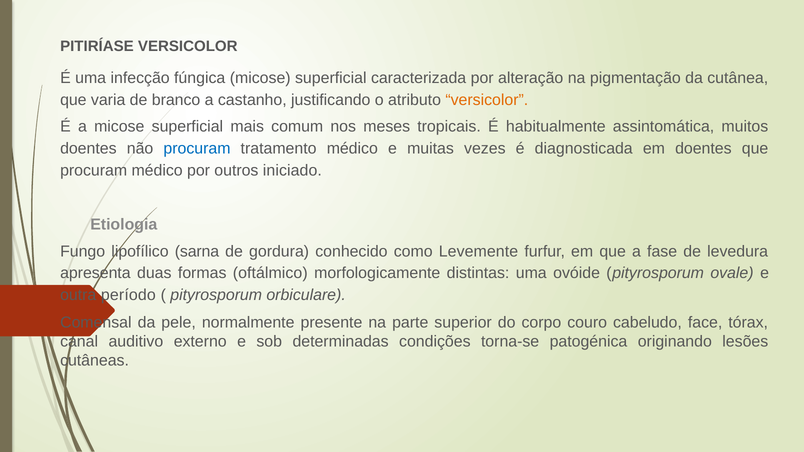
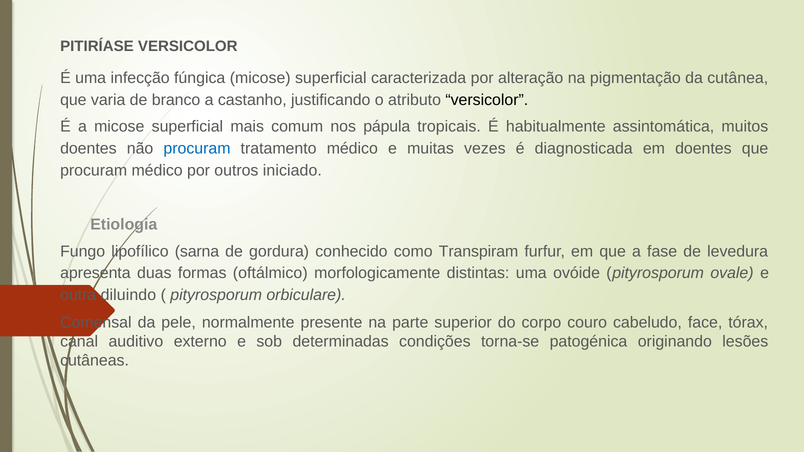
versicolor at (487, 100) colour: orange -> black
meses: meses -> pápula
Levemente: Levemente -> Transpiram
período: período -> diluindo
